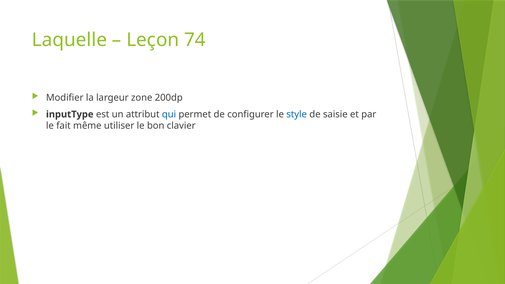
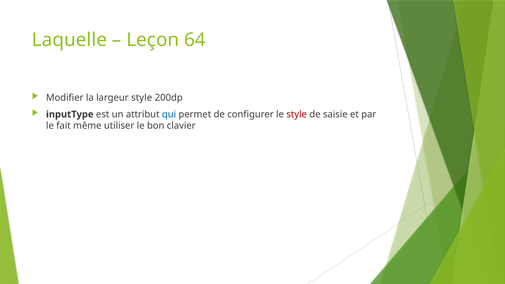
74: 74 -> 64
largeur zone: zone -> style
style at (297, 114) colour: blue -> red
